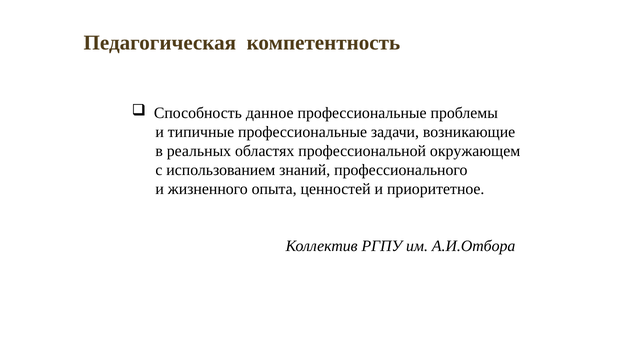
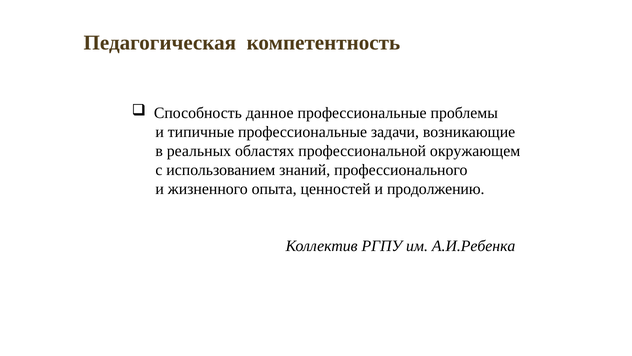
приоритетное: приоритетное -> продолжению
А.И.Отбора: А.И.Отбора -> А.И.Ребенка
